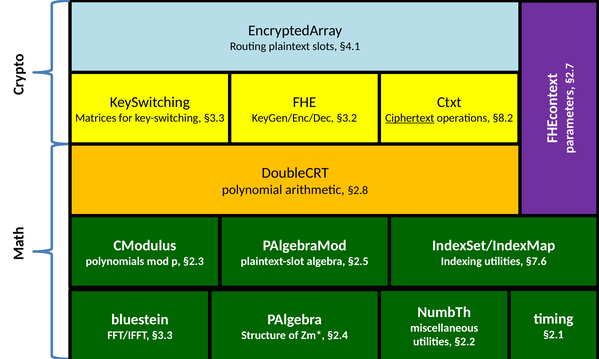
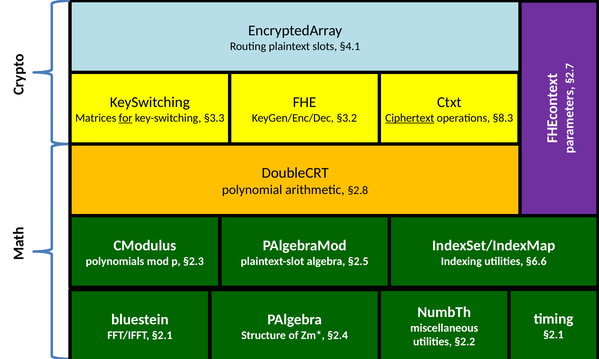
for underline: none -> present
§8.2: §8.2 -> §8.3
§7.6: §7.6 -> §6.6
FFT/IFFT §3.3: §3.3 -> §2.1
